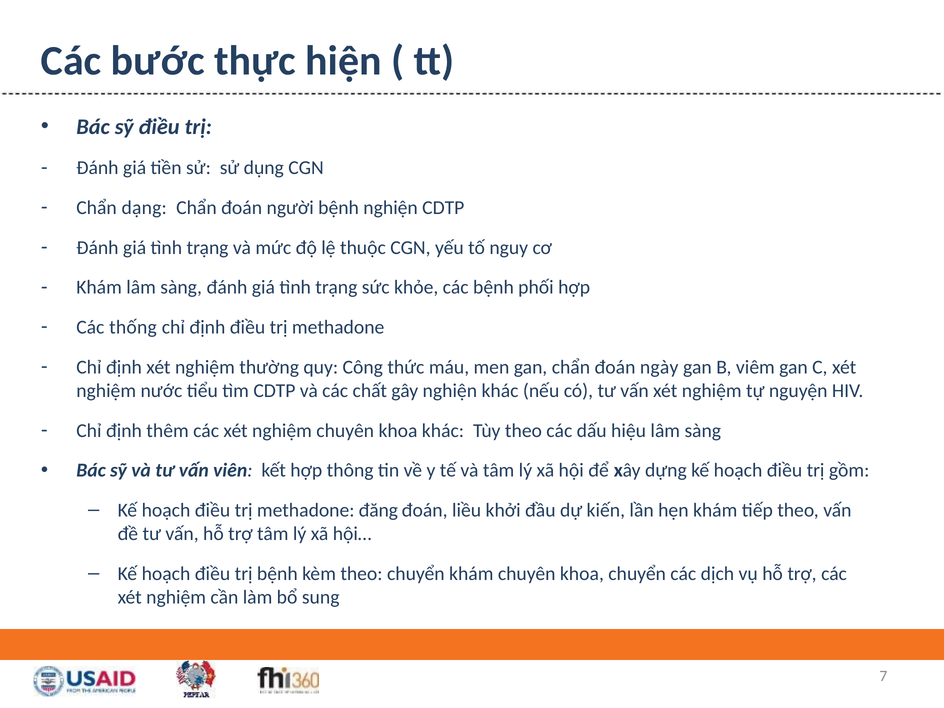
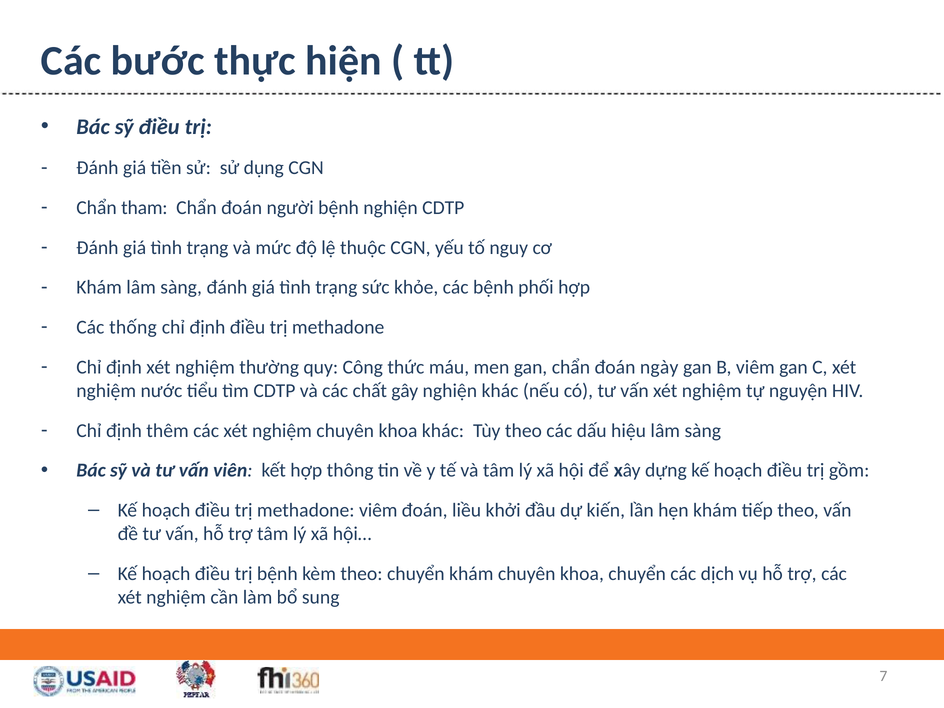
dạng: dạng -> tham
methadone đăng: đăng -> viêm
